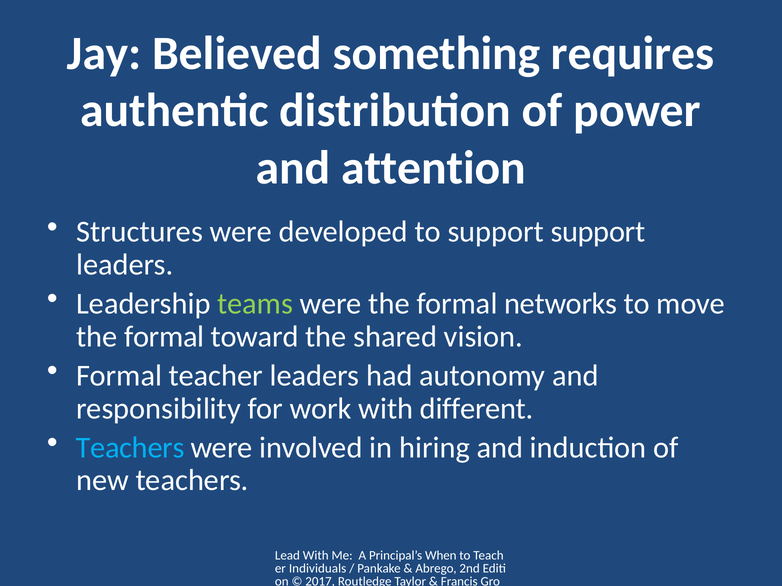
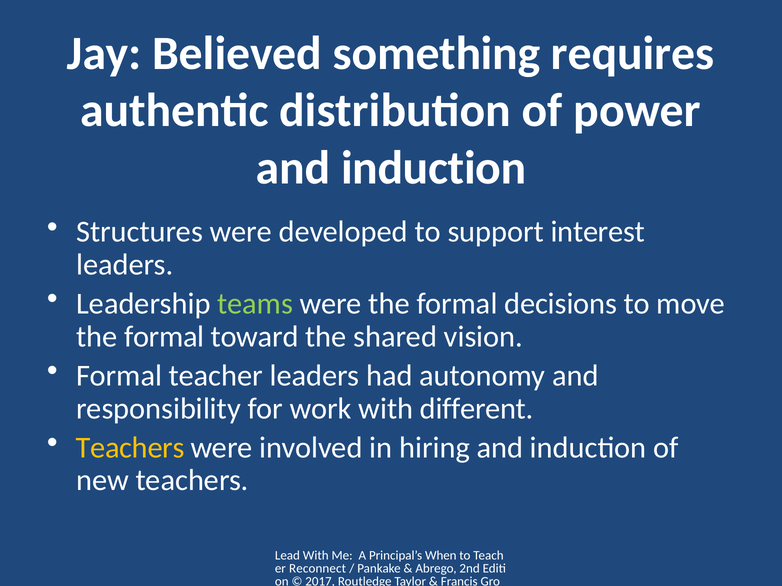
attention at (434, 168): attention -> induction
support support: support -> interest
networks: networks -> decisions
Teachers at (130, 448) colour: light blue -> yellow
Individuals: Individuals -> Reconnect
